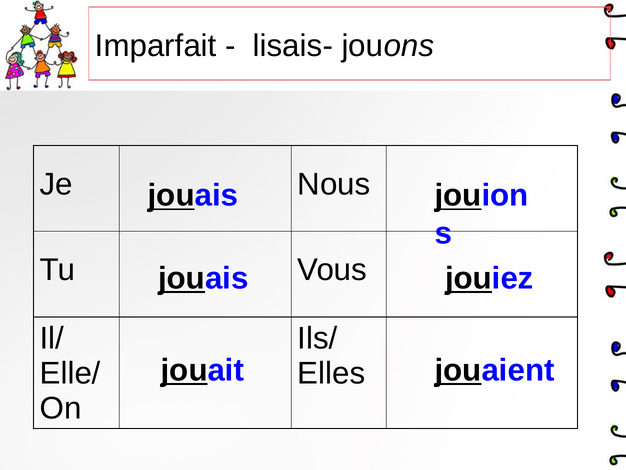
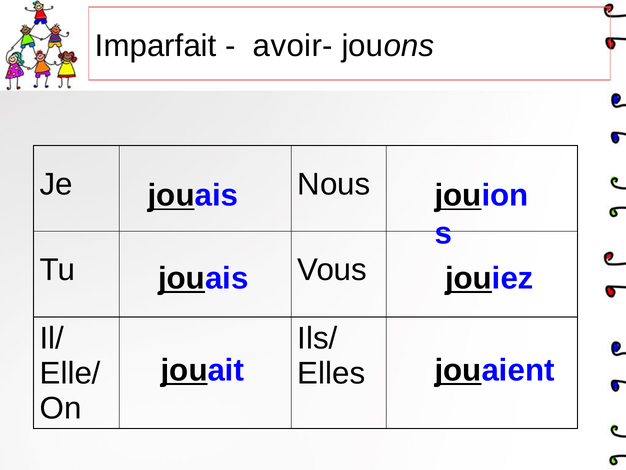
lisais-: lisais- -> avoir-
